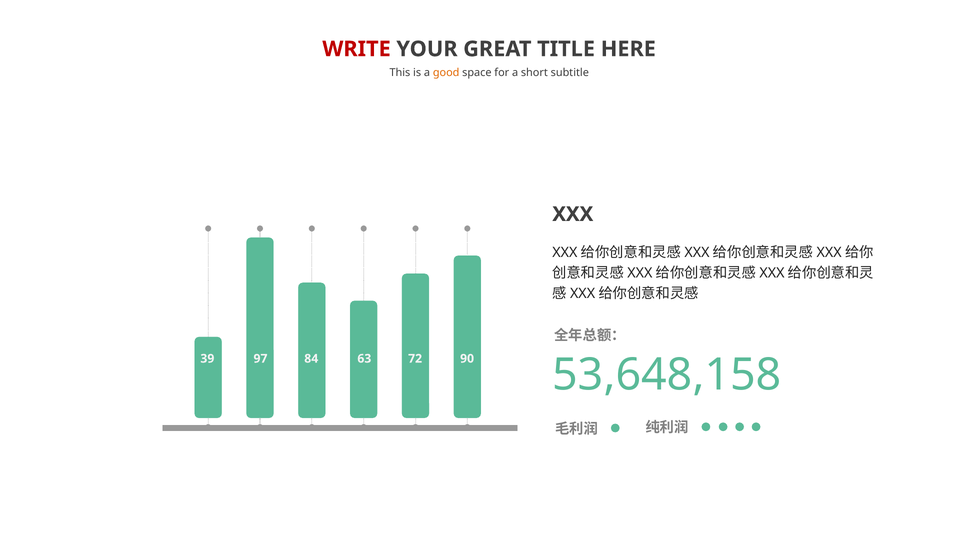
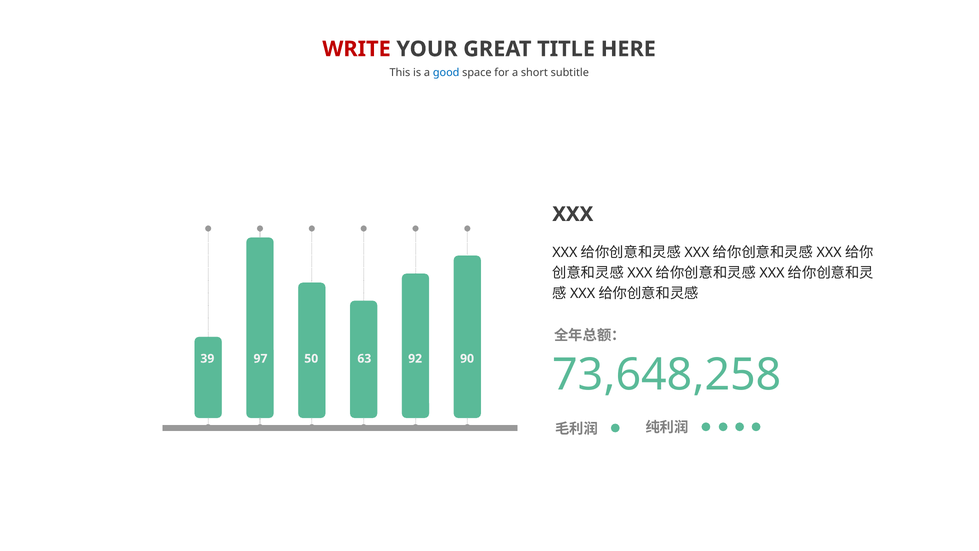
good colour: orange -> blue
84: 84 -> 50
72: 72 -> 92
53,648,158: 53,648,158 -> 73,648,258
